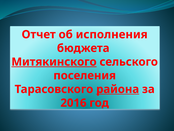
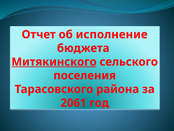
исполнения: исполнения -> исполнение
района underline: present -> none
2016: 2016 -> 2061
